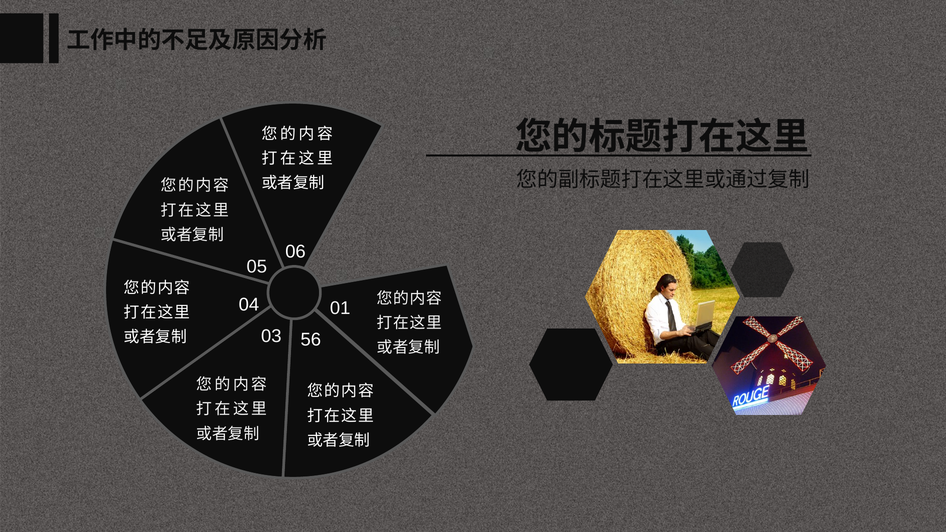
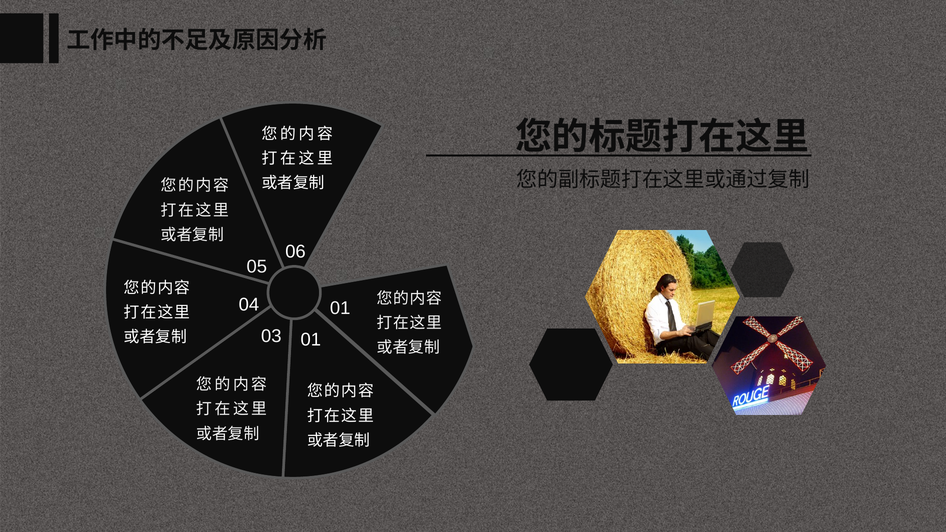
03 56: 56 -> 01
